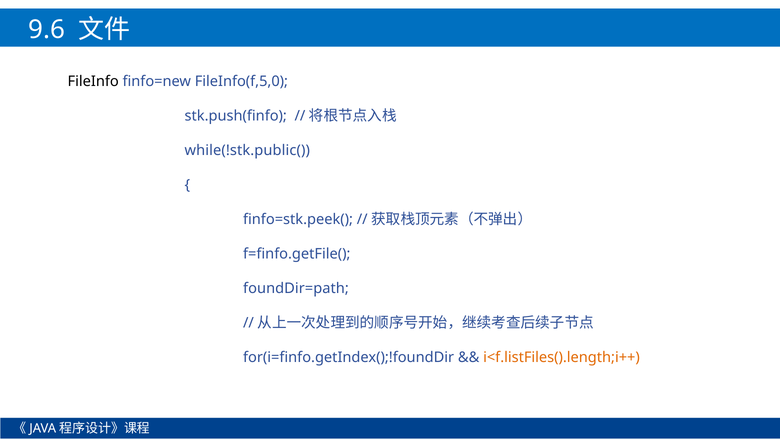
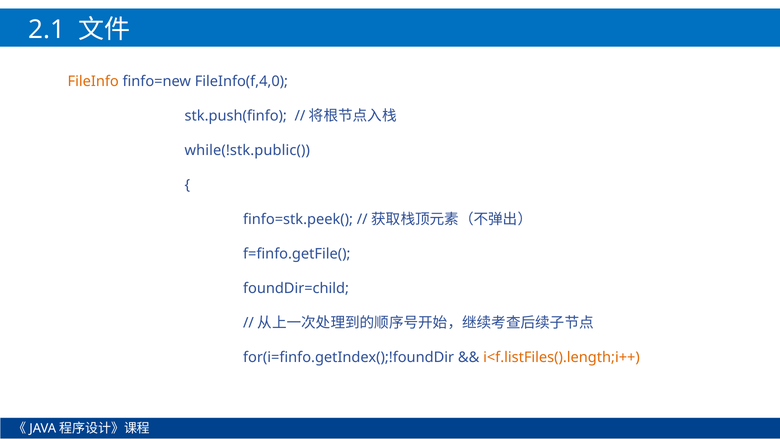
9.6: 9.6 -> 2.1
FileInfo colour: black -> orange
FileInfo(f,5,0: FileInfo(f,5,0 -> FileInfo(f,4,0
foundDir=path: foundDir=path -> foundDir=child
